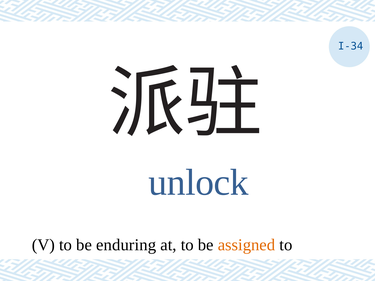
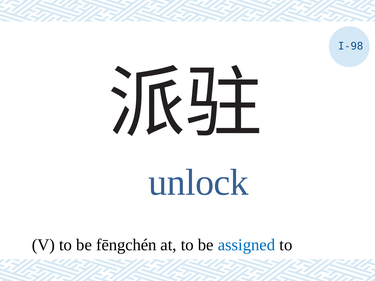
I-34: I-34 -> I-98
enduring: enduring -> fēngchén
assigned colour: orange -> blue
